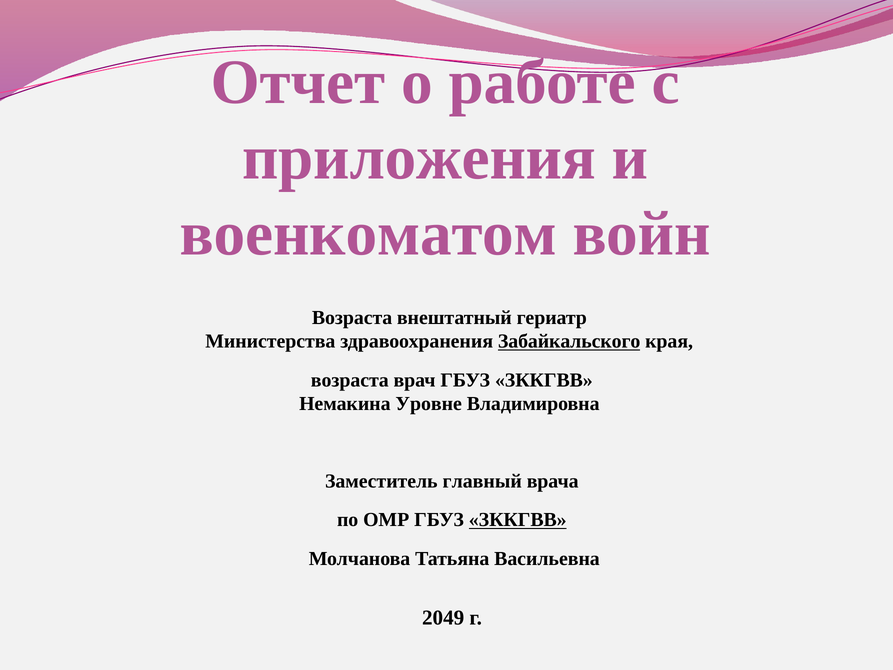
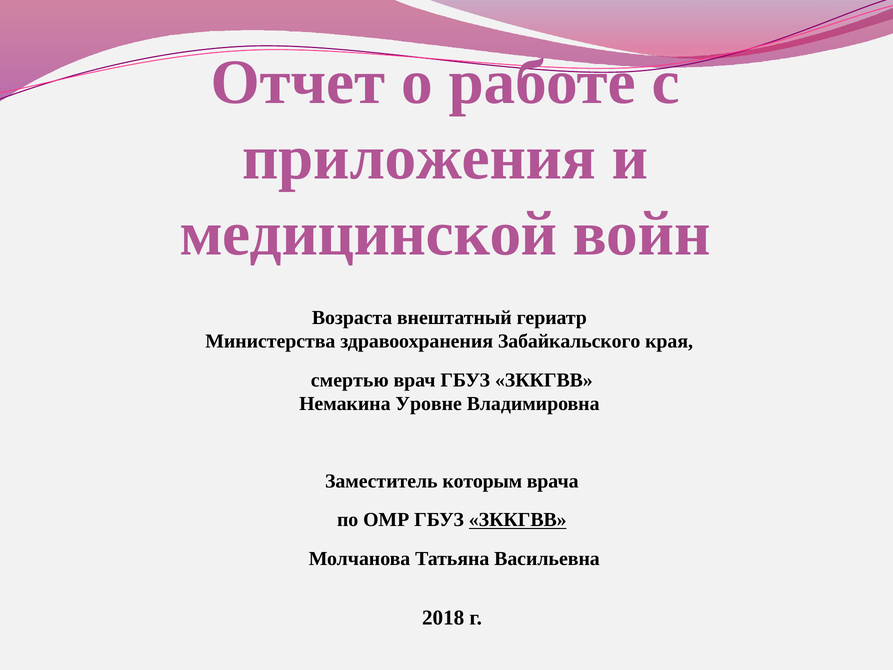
военкоматом: военкоматом -> медицинской
Забайкальского underline: present -> none
возраста at (350, 380): возраста -> смертью
главный: главный -> которым
2049: 2049 -> 2018
